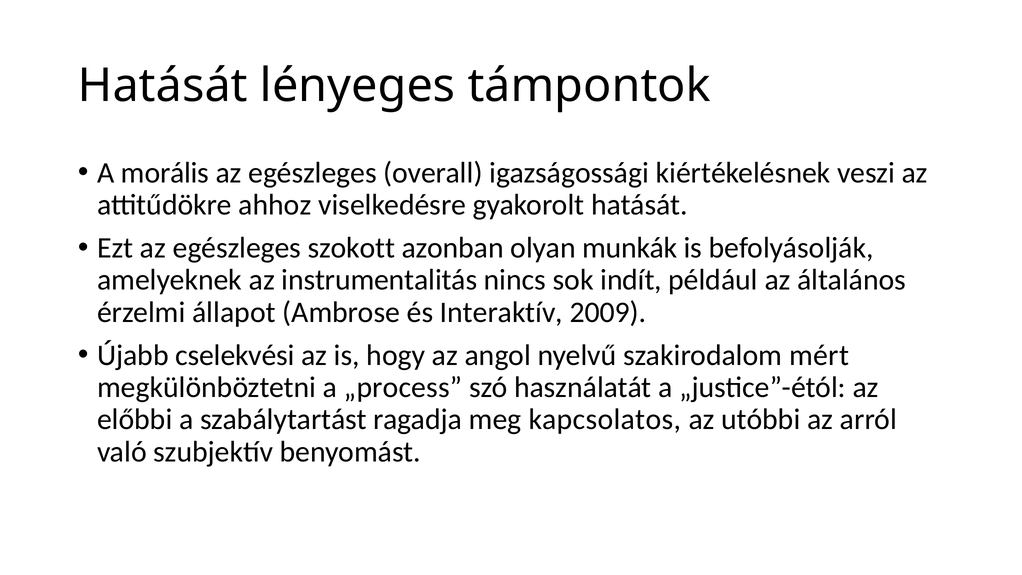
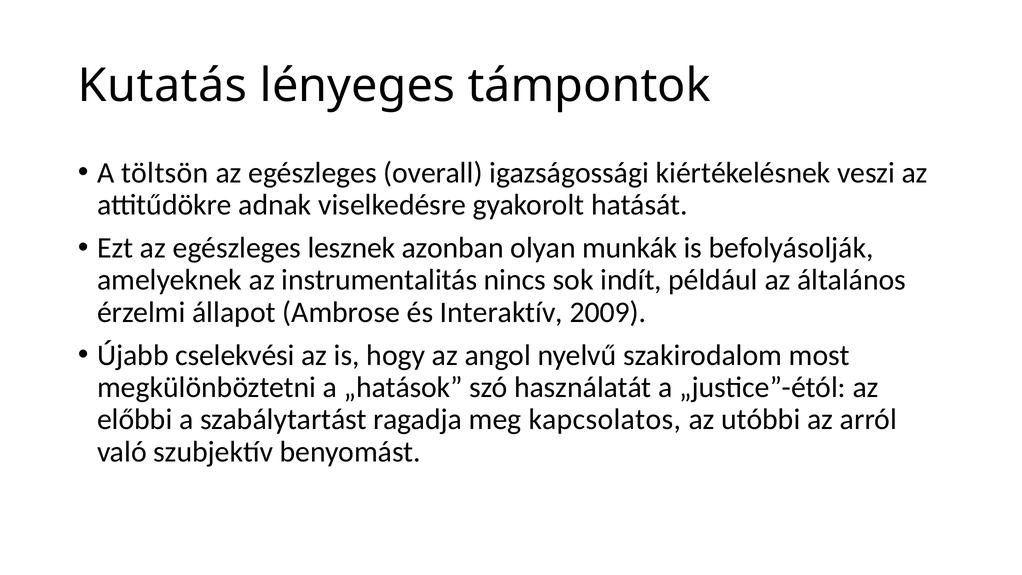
Hatását at (163, 86): Hatását -> Kutatás
morális: morális -> töltsön
ahhoz: ahhoz -> adnak
szokott: szokott -> lesznek
mért: mért -> most
„process: „process -> „hatások
